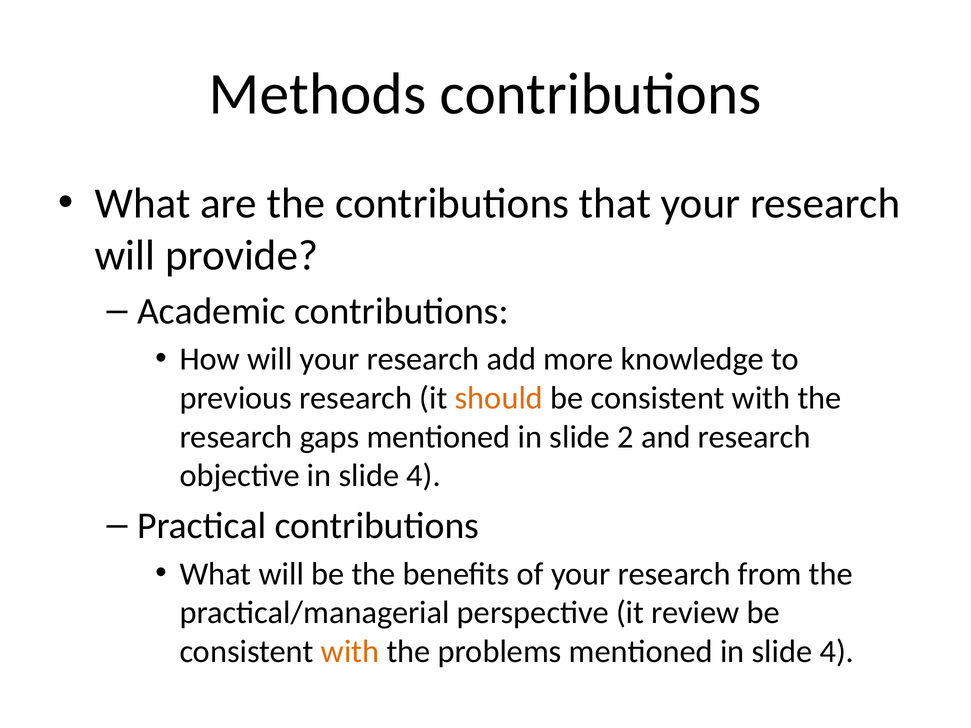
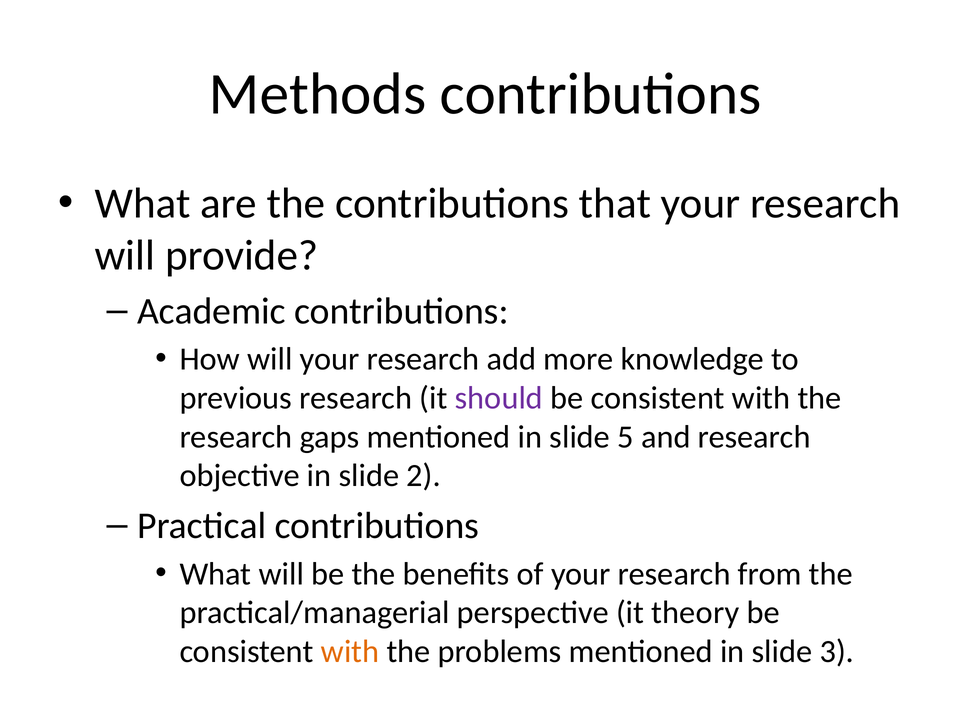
should colour: orange -> purple
2: 2 -> 5
objective in slide 4: 4 -> 2
review: review -> theory
mentioned in slide 4: 4 -> 3
